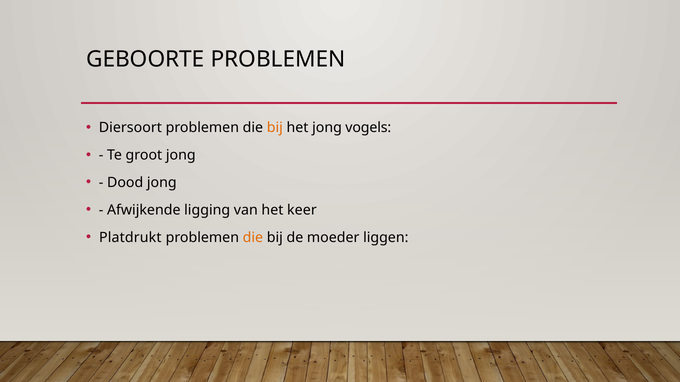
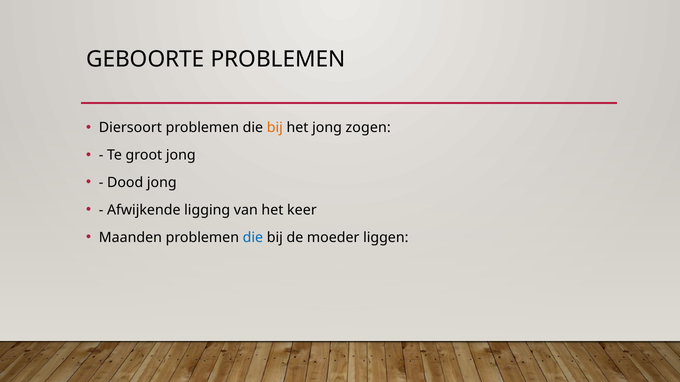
vogels: vogels -> zogen
Platdrukt: Platdrukt -> Maanden
die at (253, 238) colour: orange -> blue
